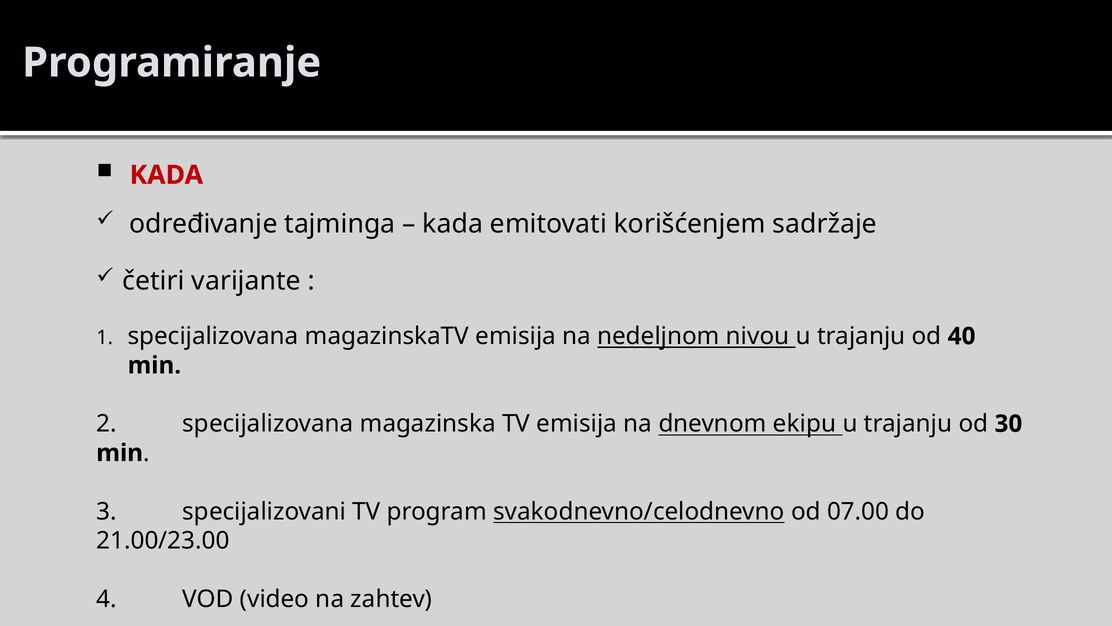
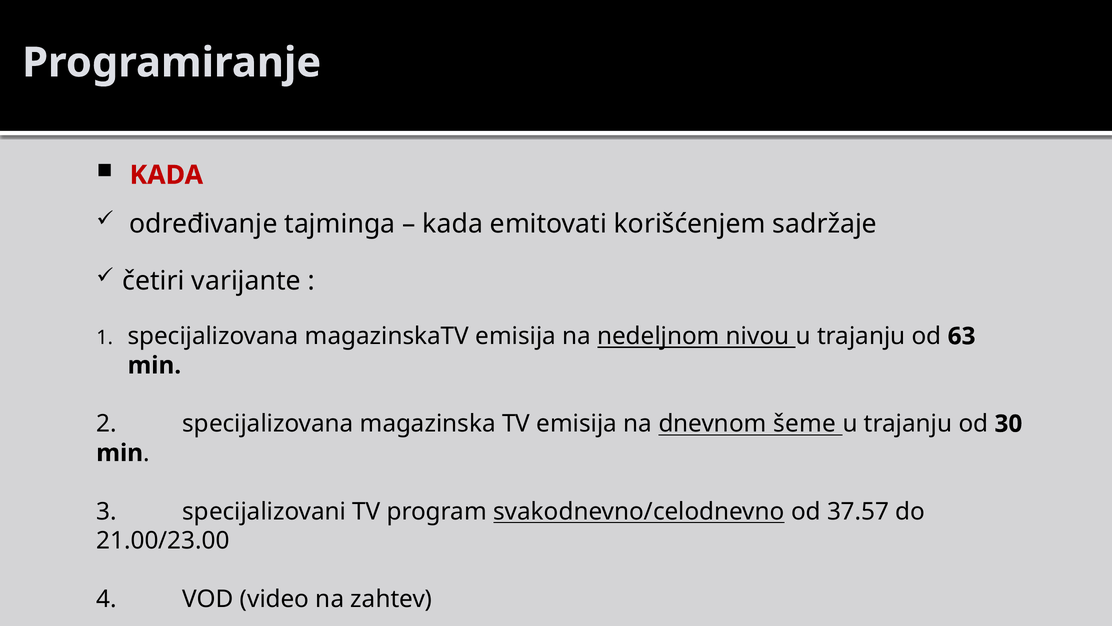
40: 40 -> 63
ekipu: ekipu -> šeme
07.00: 07.00 -> 37.57
